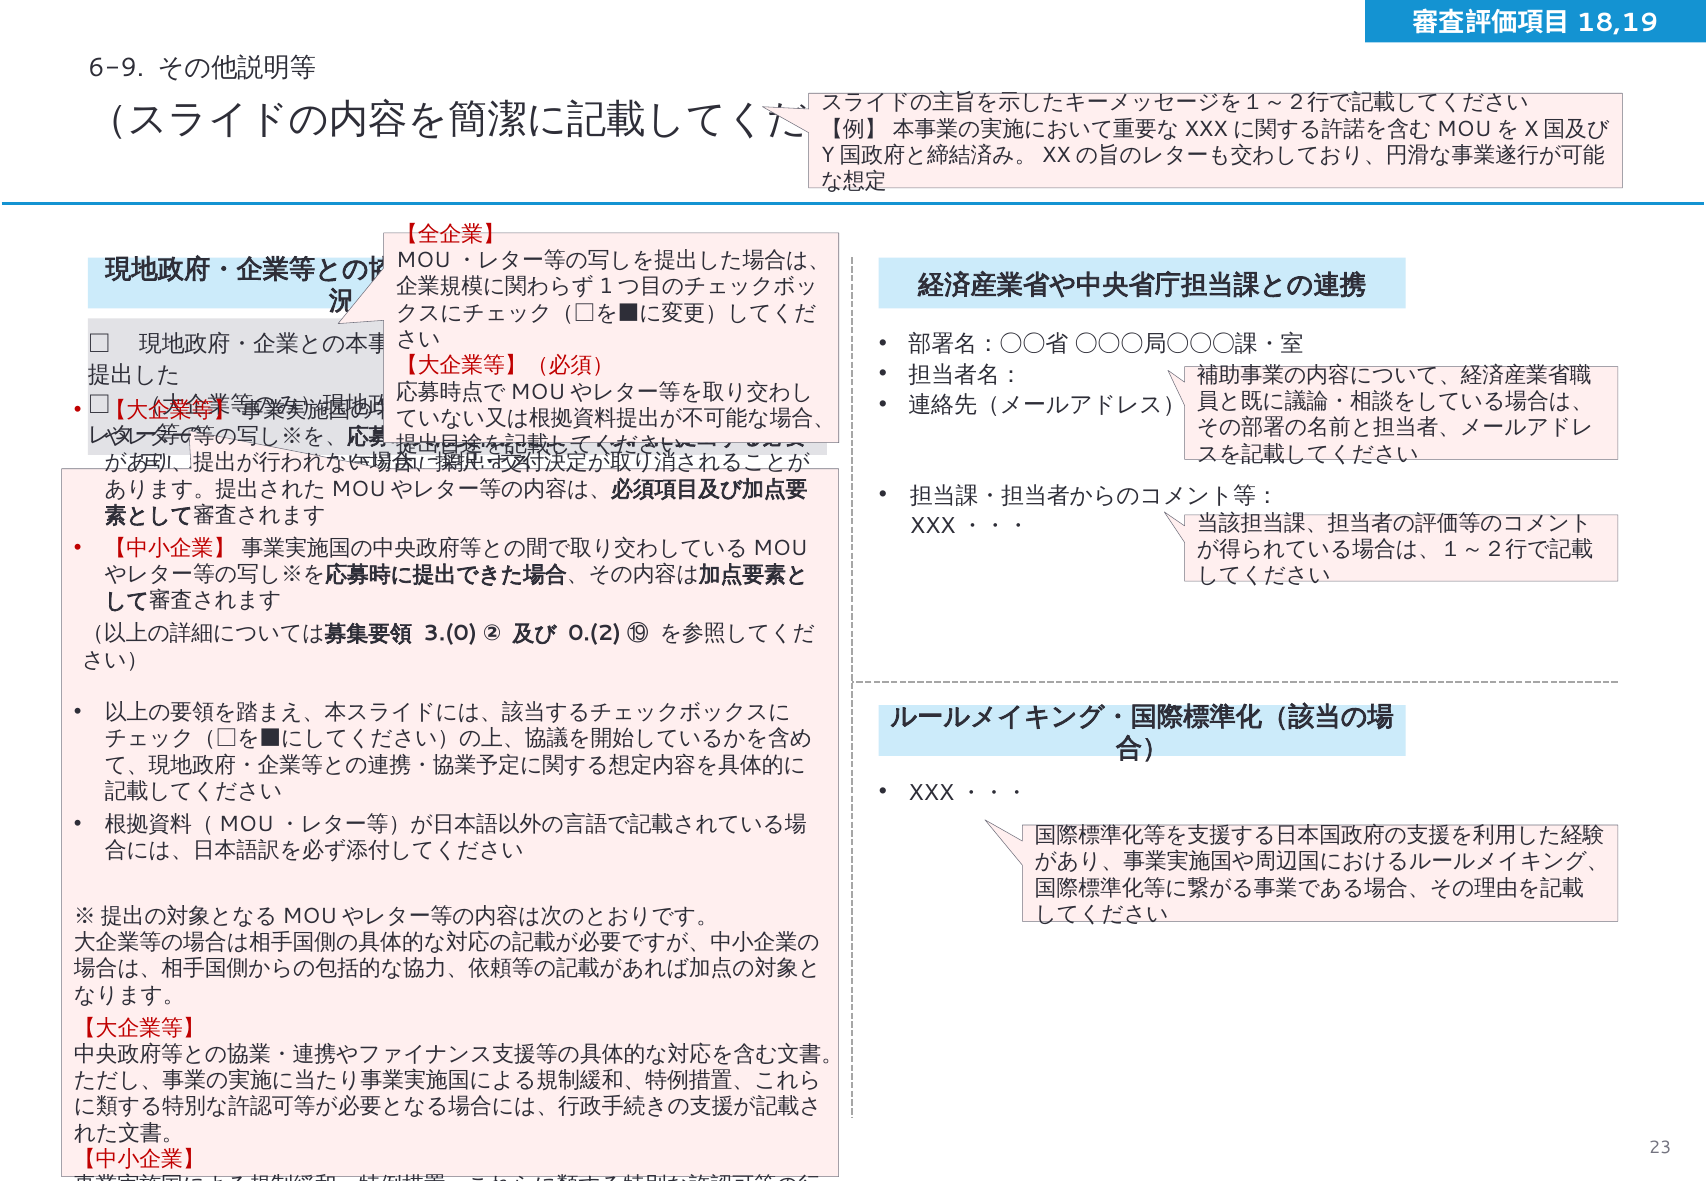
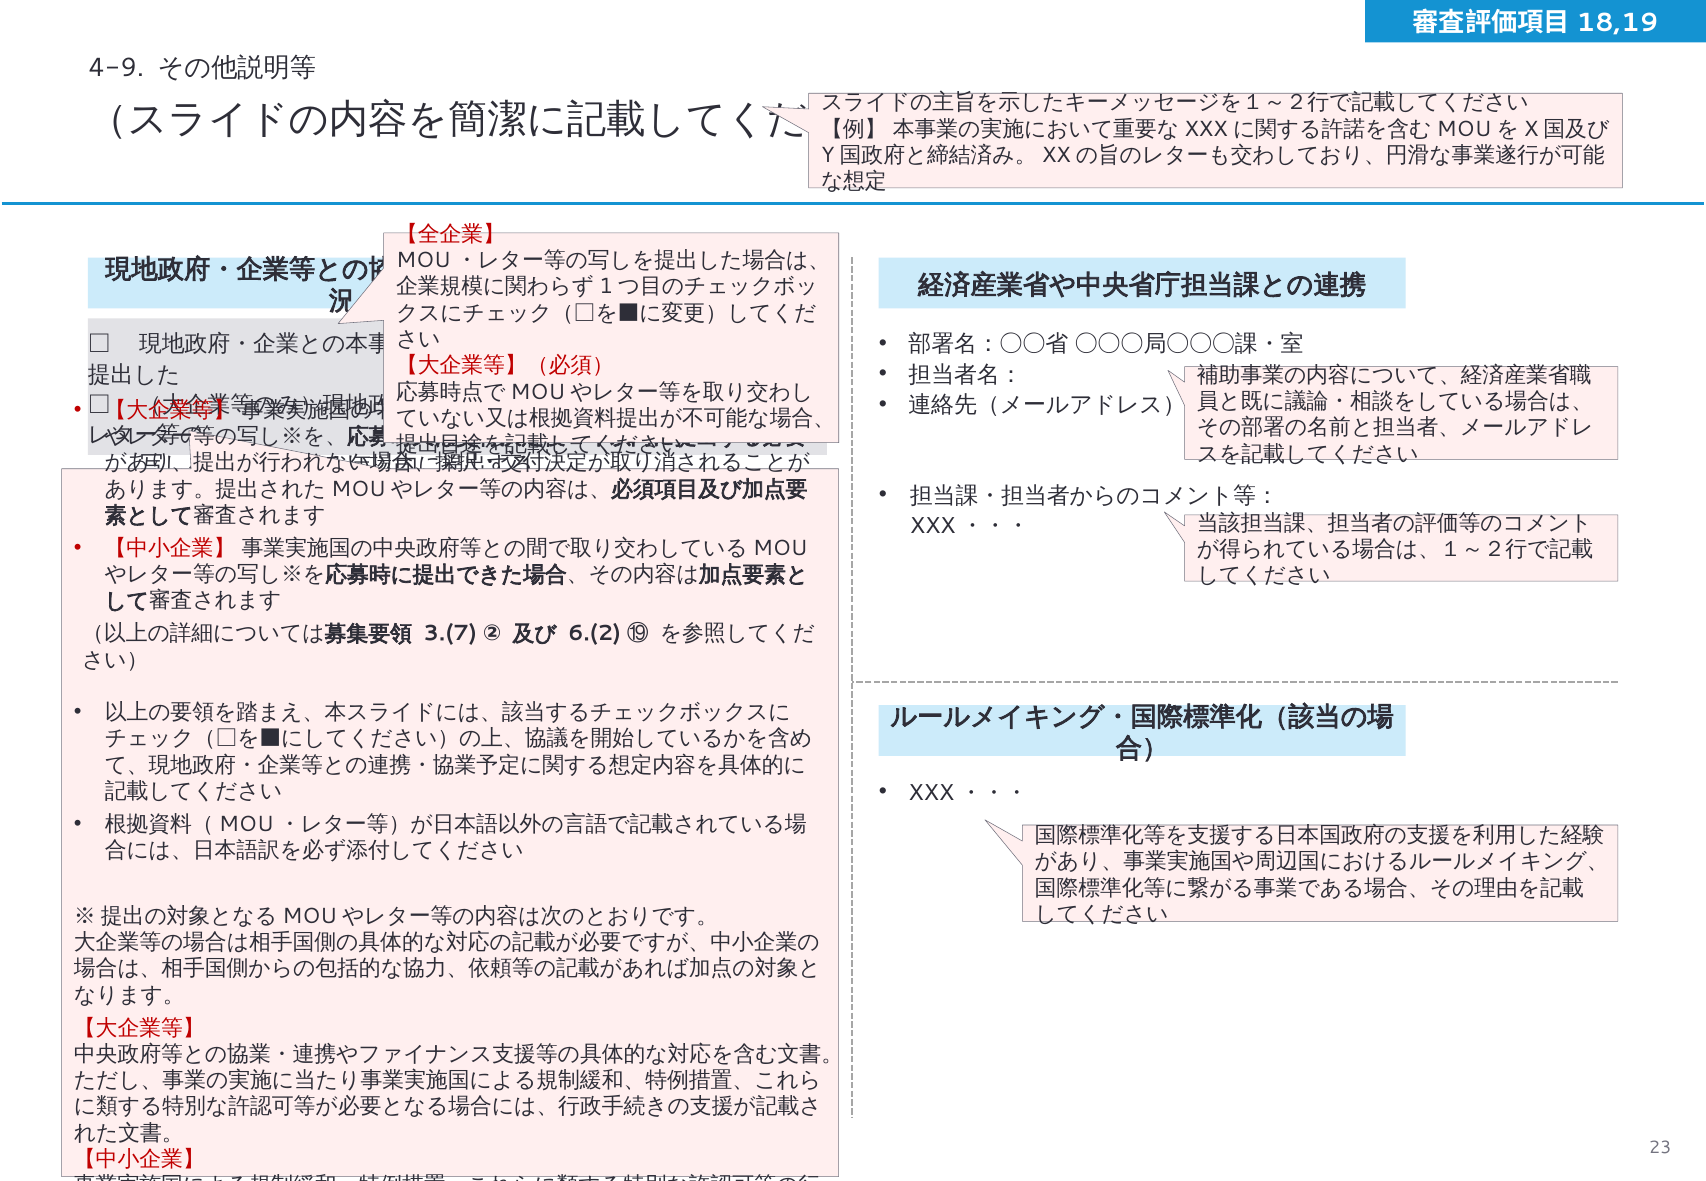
6-9: 6-9 -> 4-9
3.(0: 3.(0 -> 3.(7
0.(2: 0.(2 -> 6.(2
